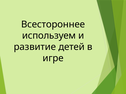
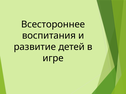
используем: используем -> воспитания
